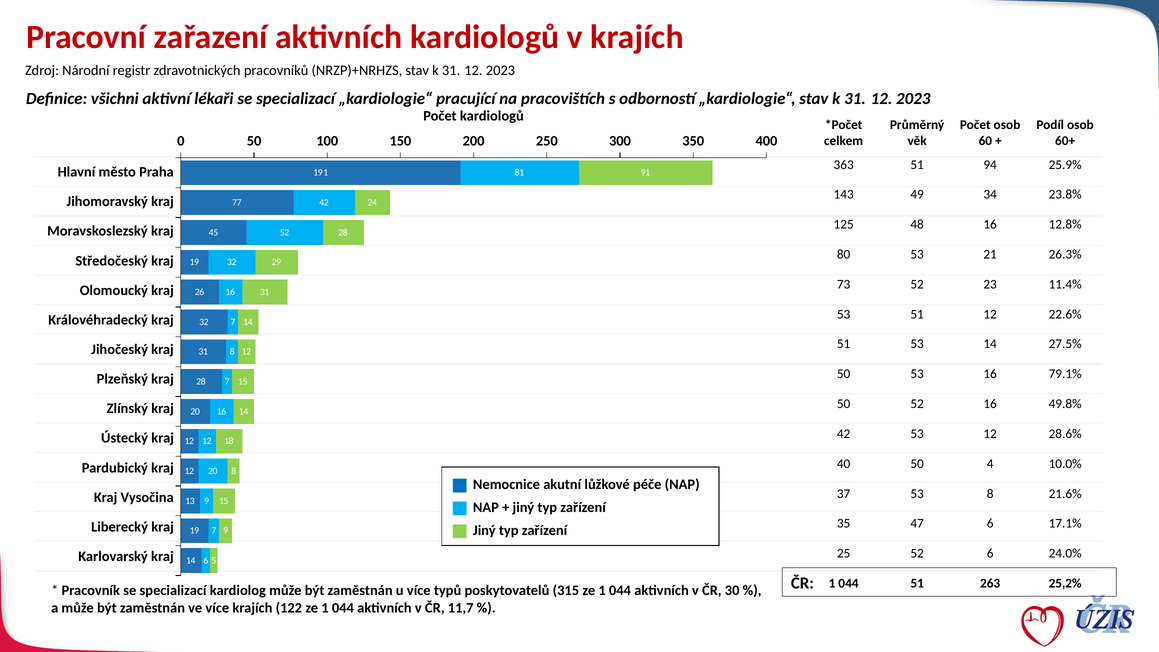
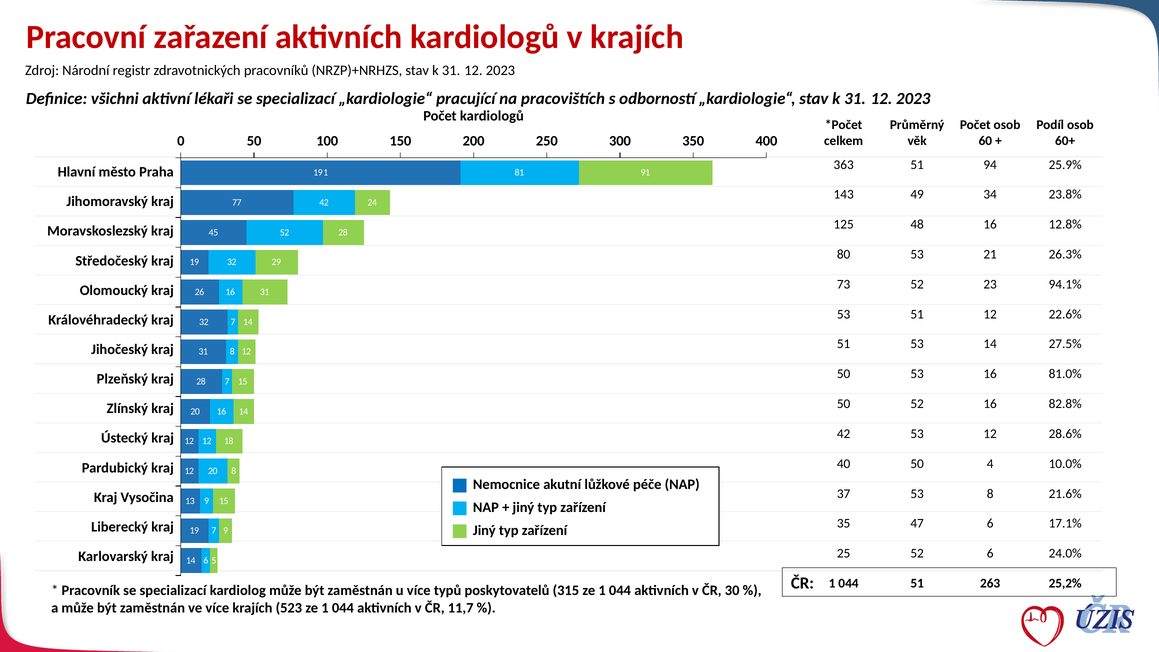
11.4%: 11.4% -> 94.1%
79.1%: 79.1% -> 81.0%
49.8%: 49.8% -> 82.8%
122: 122 -> 523
